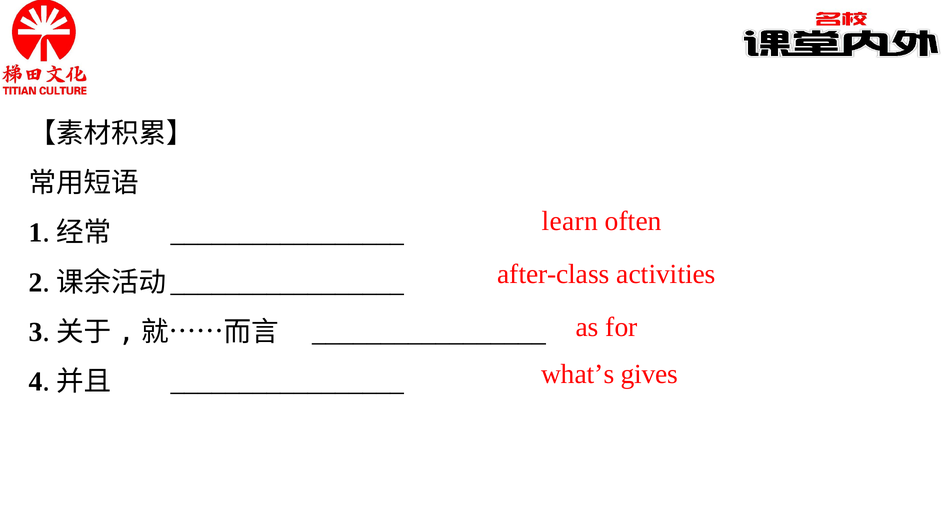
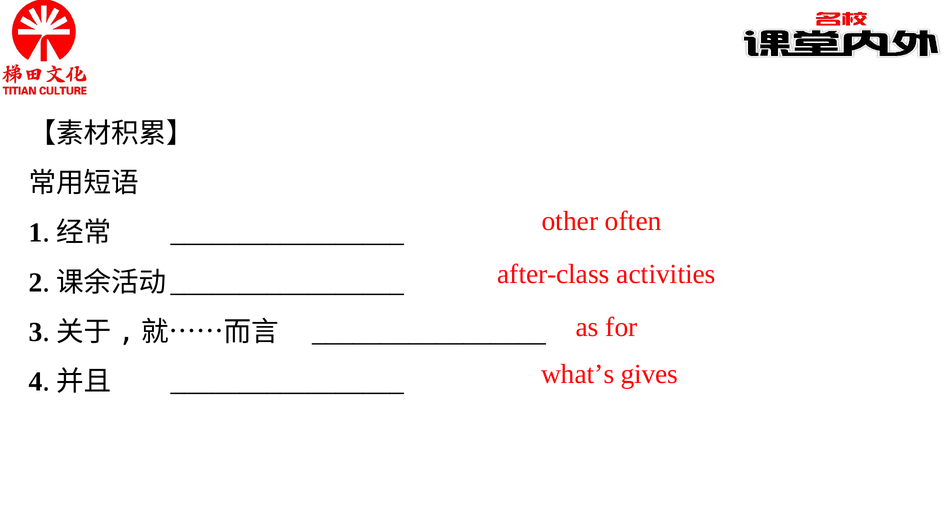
learn: learn -> other
